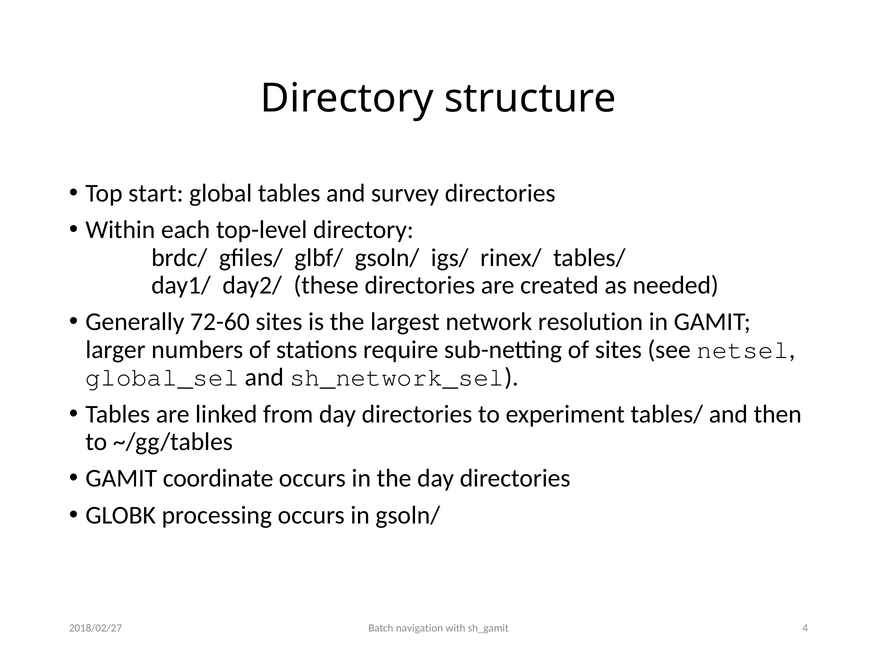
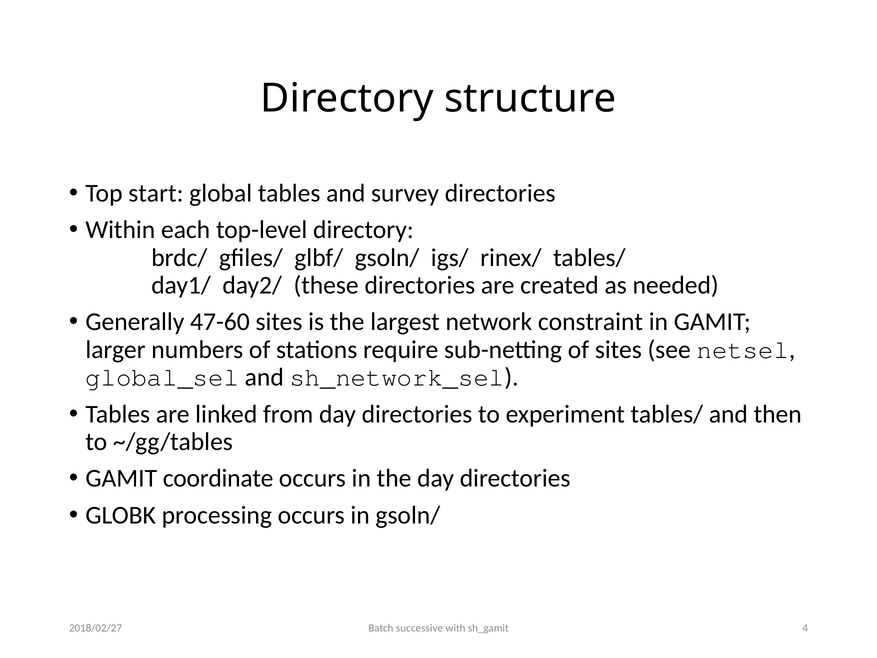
72-60: 72-60 -> 47-60
resolution: resolution -> constraint
navigation: navigation -> successive
